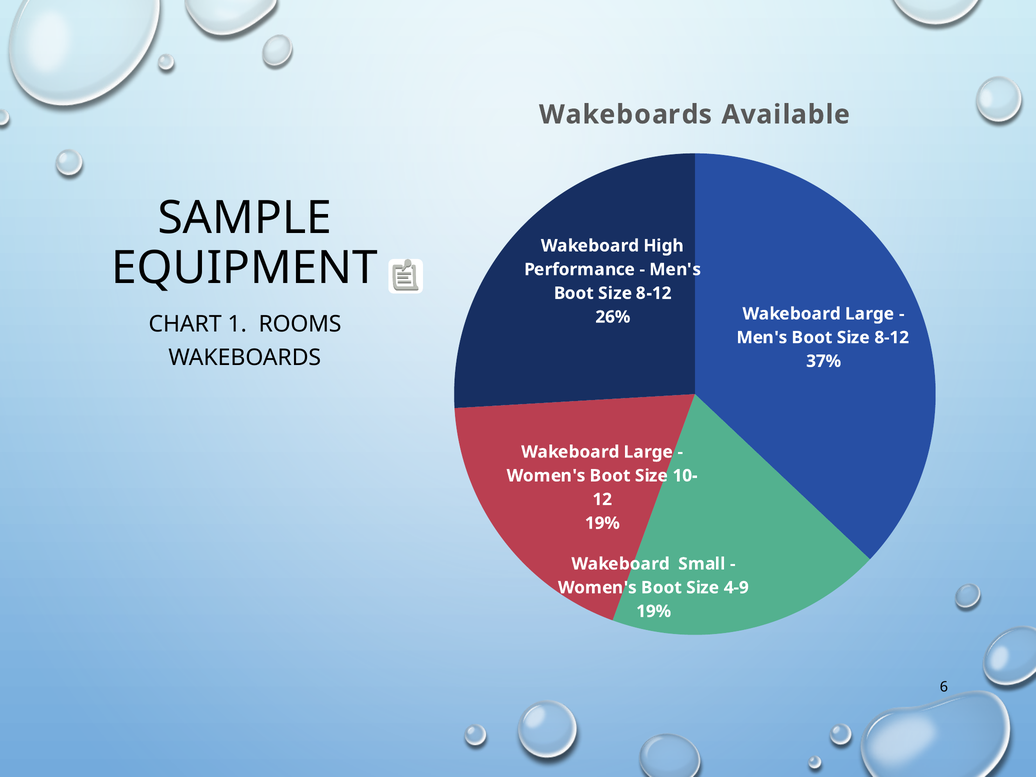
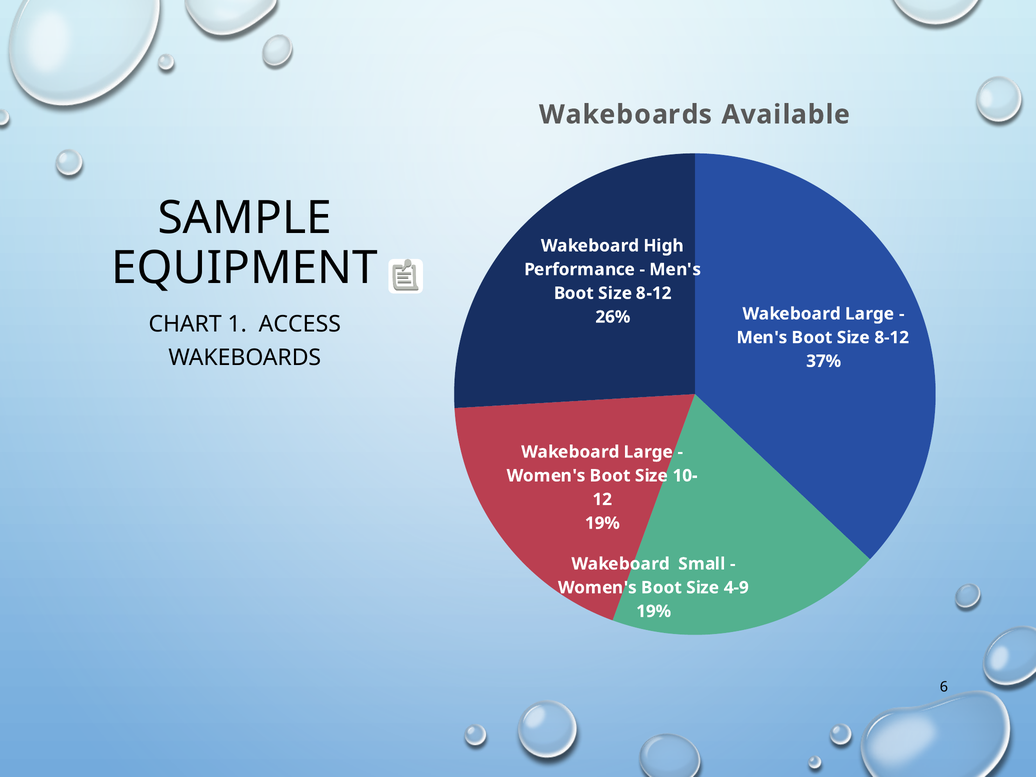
ROOMS: ROOMS -> ACCESS
